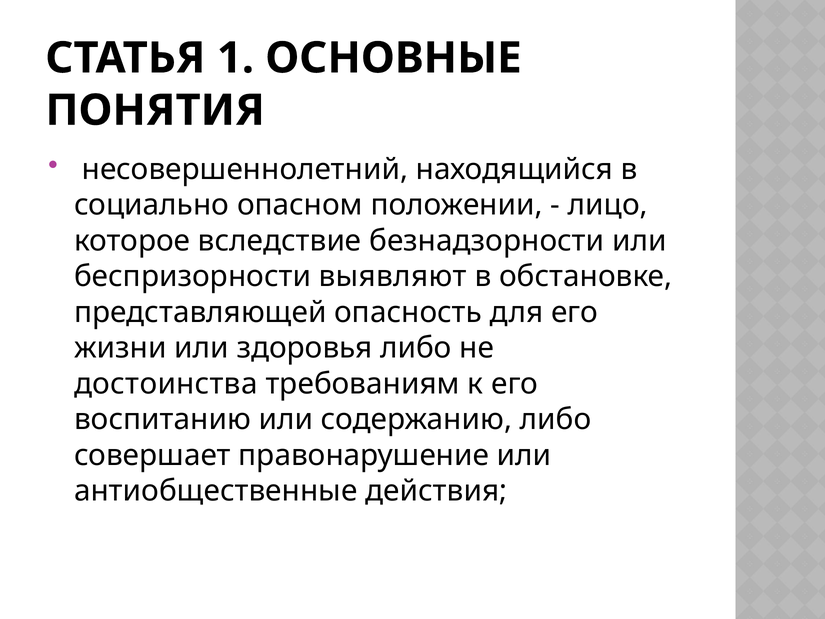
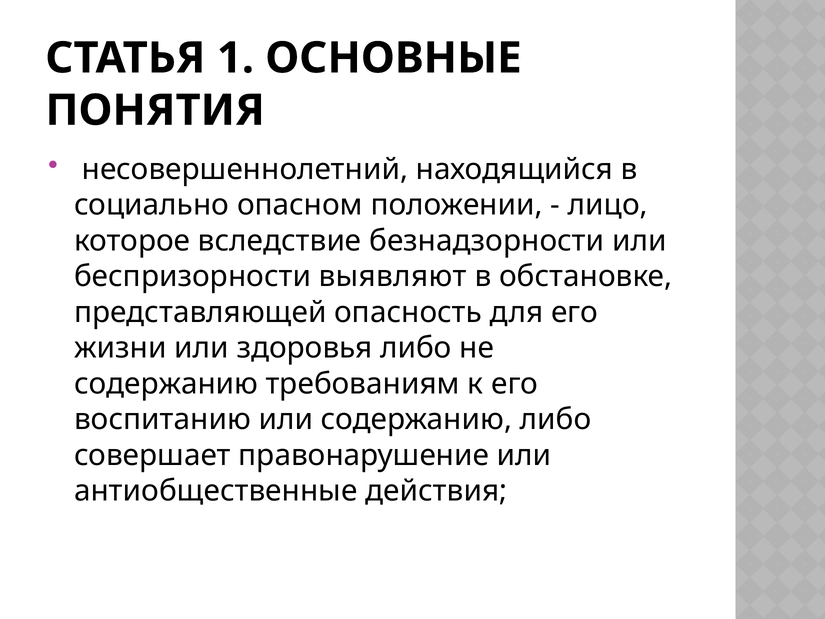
достоинства at (166, 384): достоинства -> содержанию
